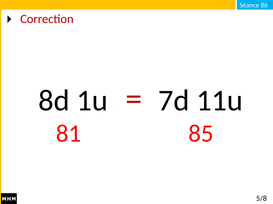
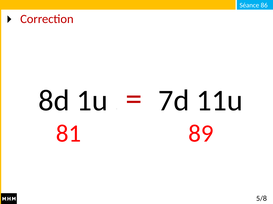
85: 85 -> 89
